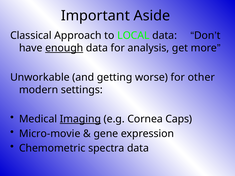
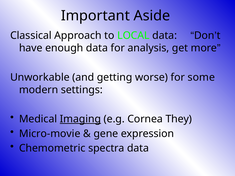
enough underline: present -> none
other: other -> some
Caps: Caps -> They
